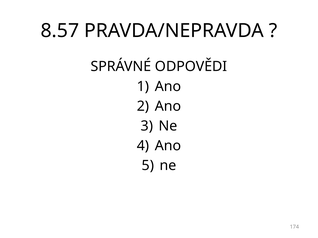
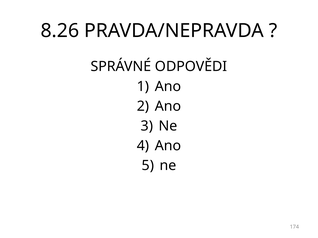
8.57: 8.57 -> 8.26
